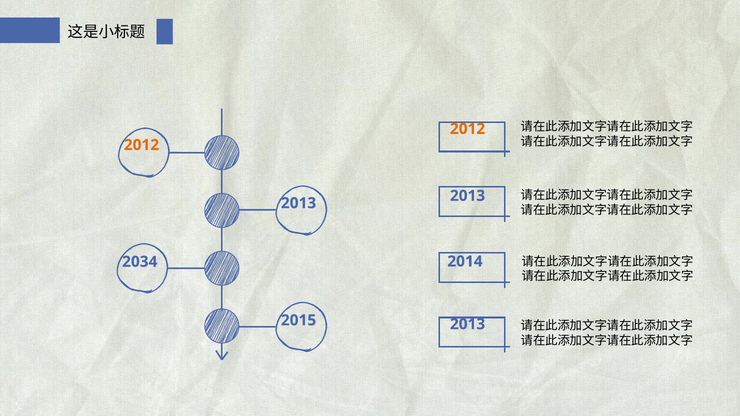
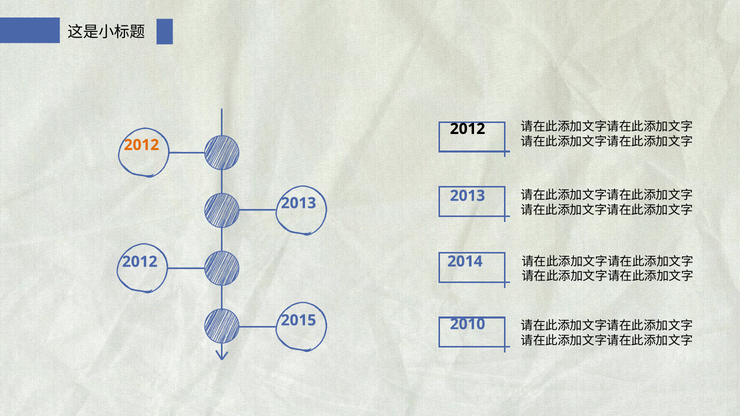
2012 at (468, 129) colour: orange -> black
2034 at (140, 262): 2034 -> 2012
2013 at (468, 324): 2013 -> 2010
